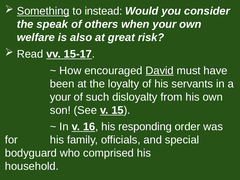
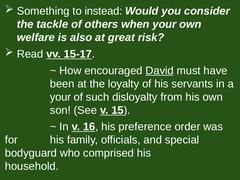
Something underline: present -> none
speak: speak -> tackle
responding: responding -> preference
